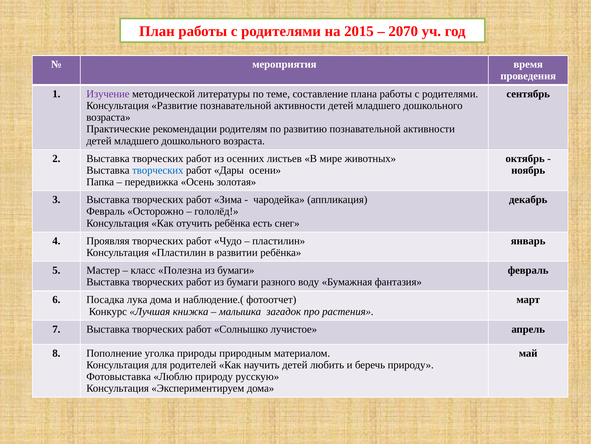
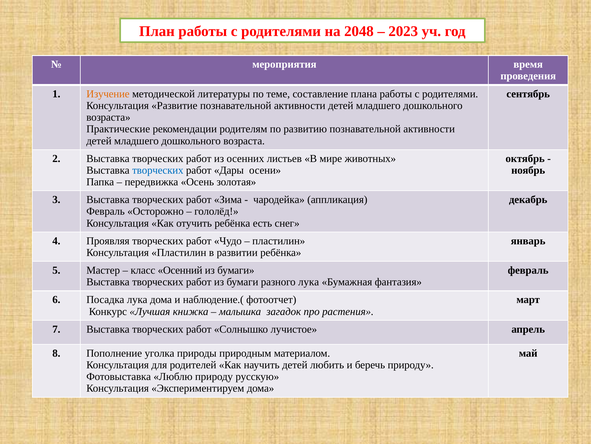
2015: 2015 -> 2048
2070: 2070 -> 2023
Изучение colour: purple -> orange
Полезна: Полезна -> Осенний
разного воду: воду -> лука
